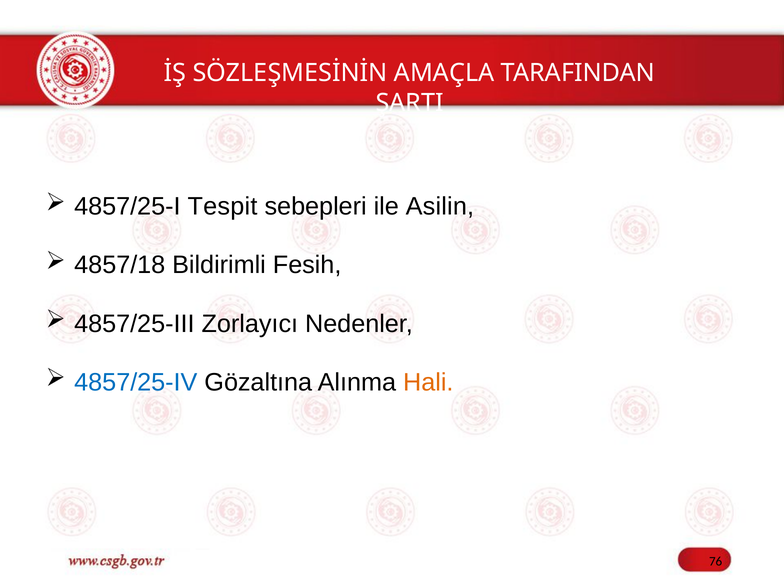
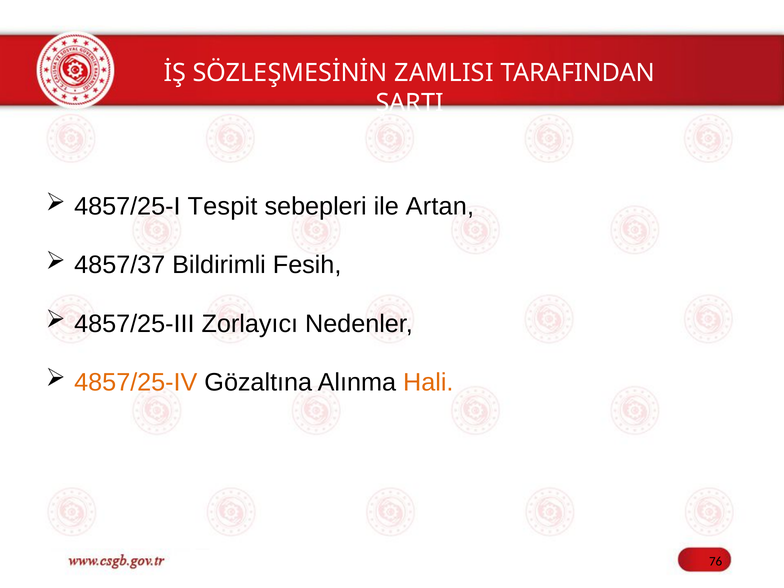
AMAÇLA: AMAÇLA -> ZAMLISI
Asilin: Asilin -> Artan
4857/18: 4857/18 -> 4857/37
4857/25-IV colour: blue -> orange
